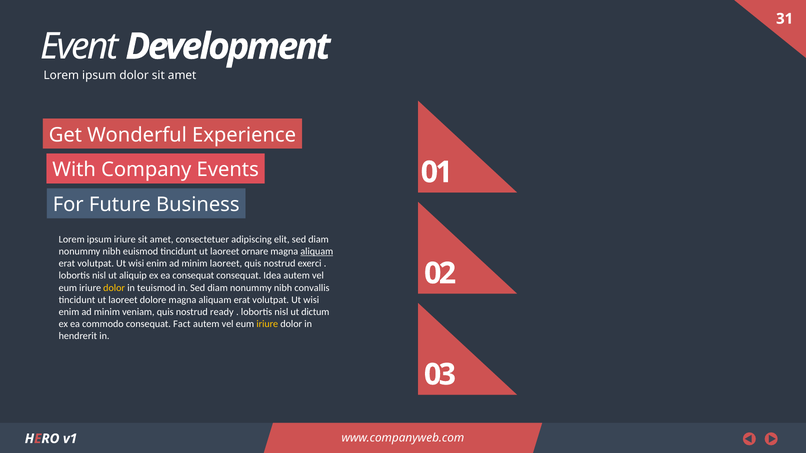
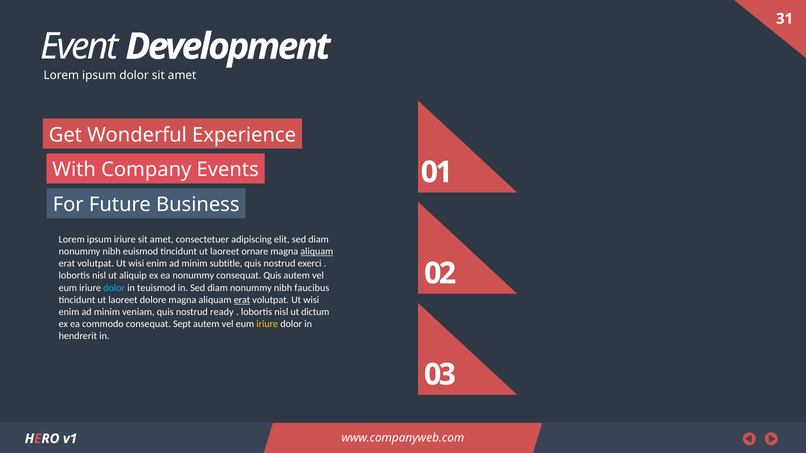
minim laoreet: laoreet -> subtitle
ea consequat: consequat -> nonummy
consequat Idea: Idea -> Quis
dolor at (114, 288) colour: yellow -> light blue
convallis: convallis -> faucibus
erat at (242, 300) underline: none -> present
Fact: Fact -> Sept
